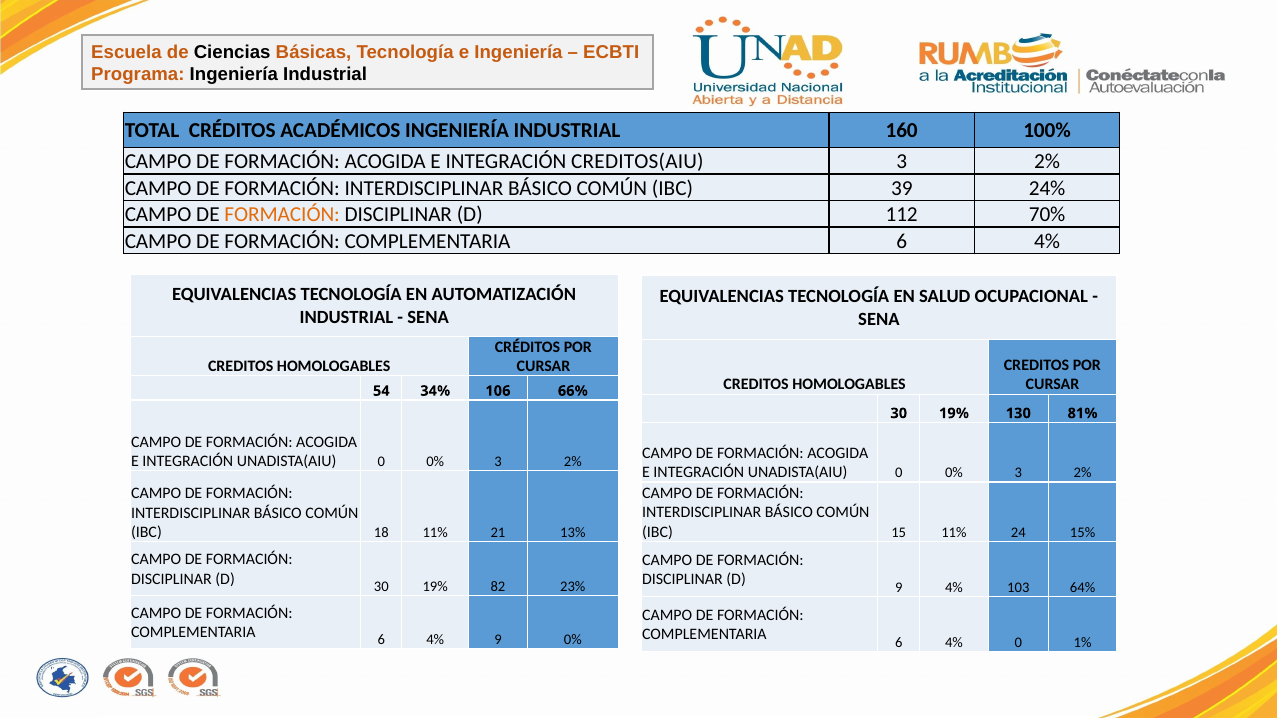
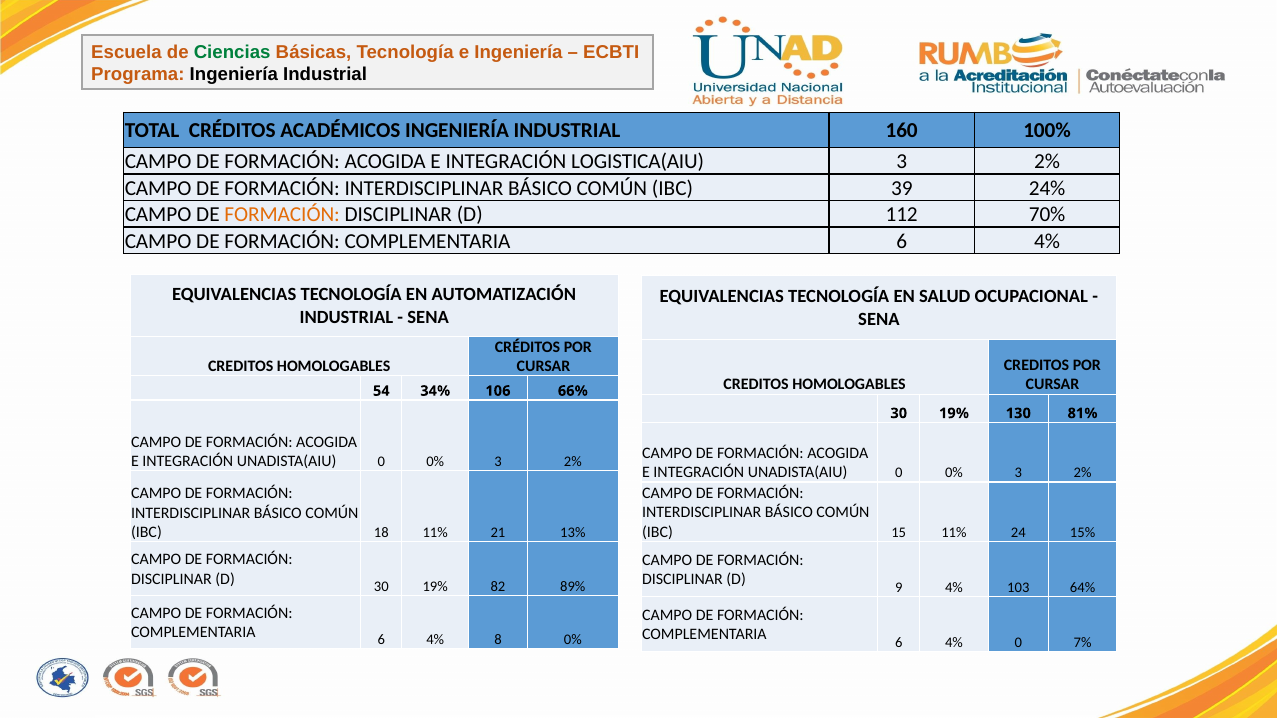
Ciencias colour: black -> green
CREDITOS(AIU: CREDITOS(AIU -> LOGISTICA(AIU
23%: 23% -> 89%
4% 9: 9 -> 8
1%: 1% -> 7%
